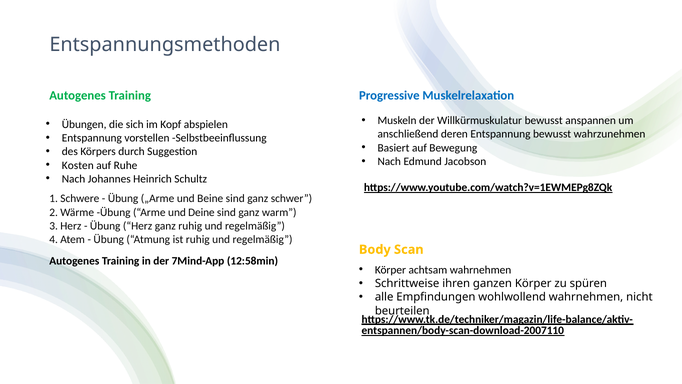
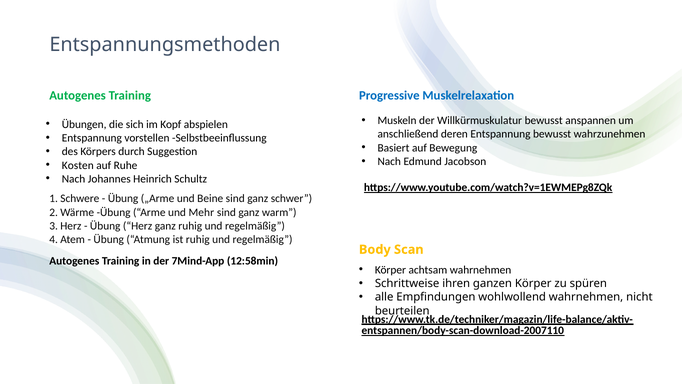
Deine: Deine -> Mehr
